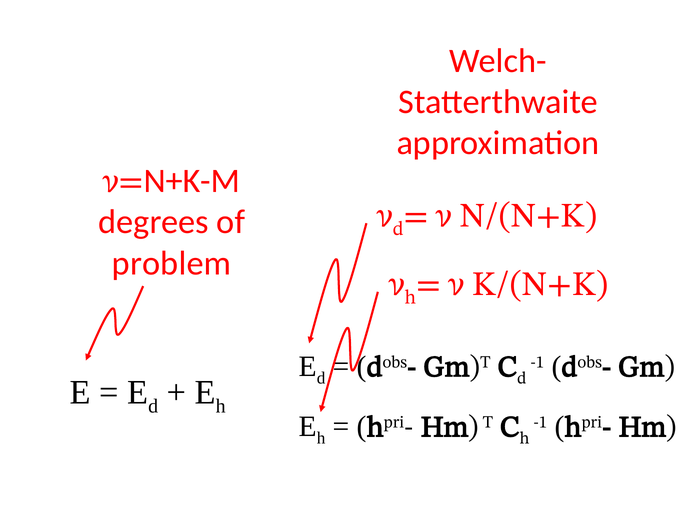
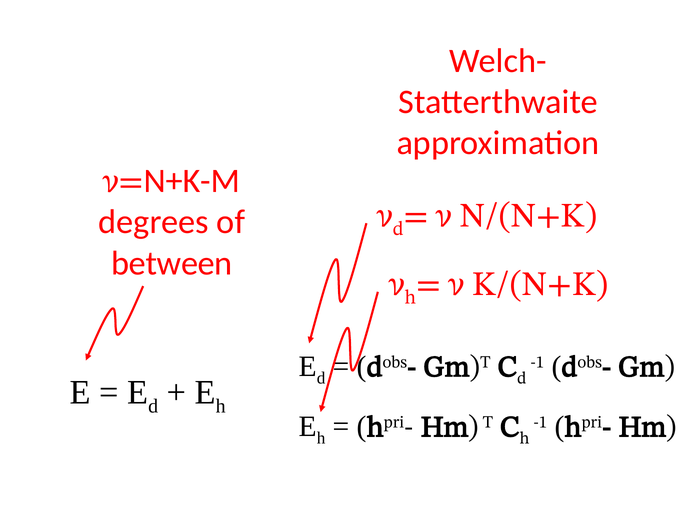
problem: problem -> between
